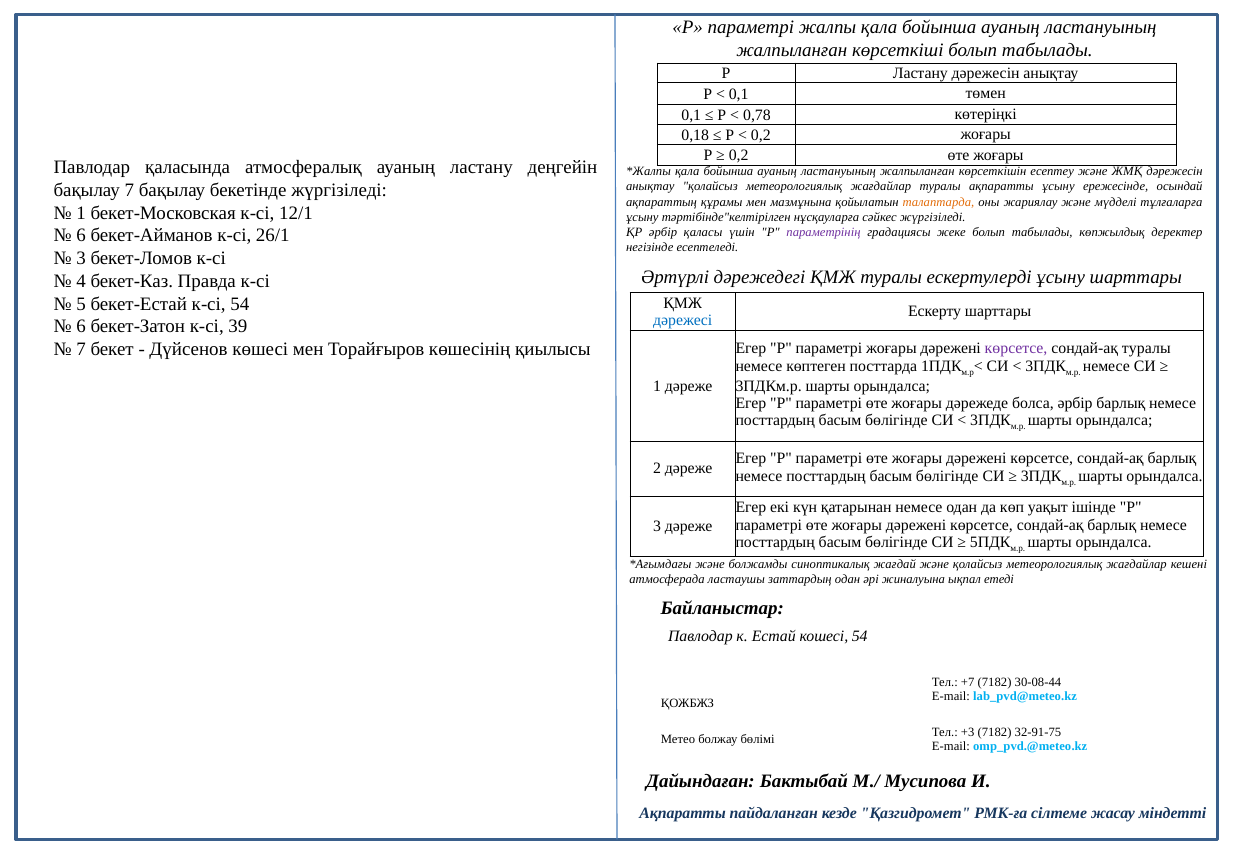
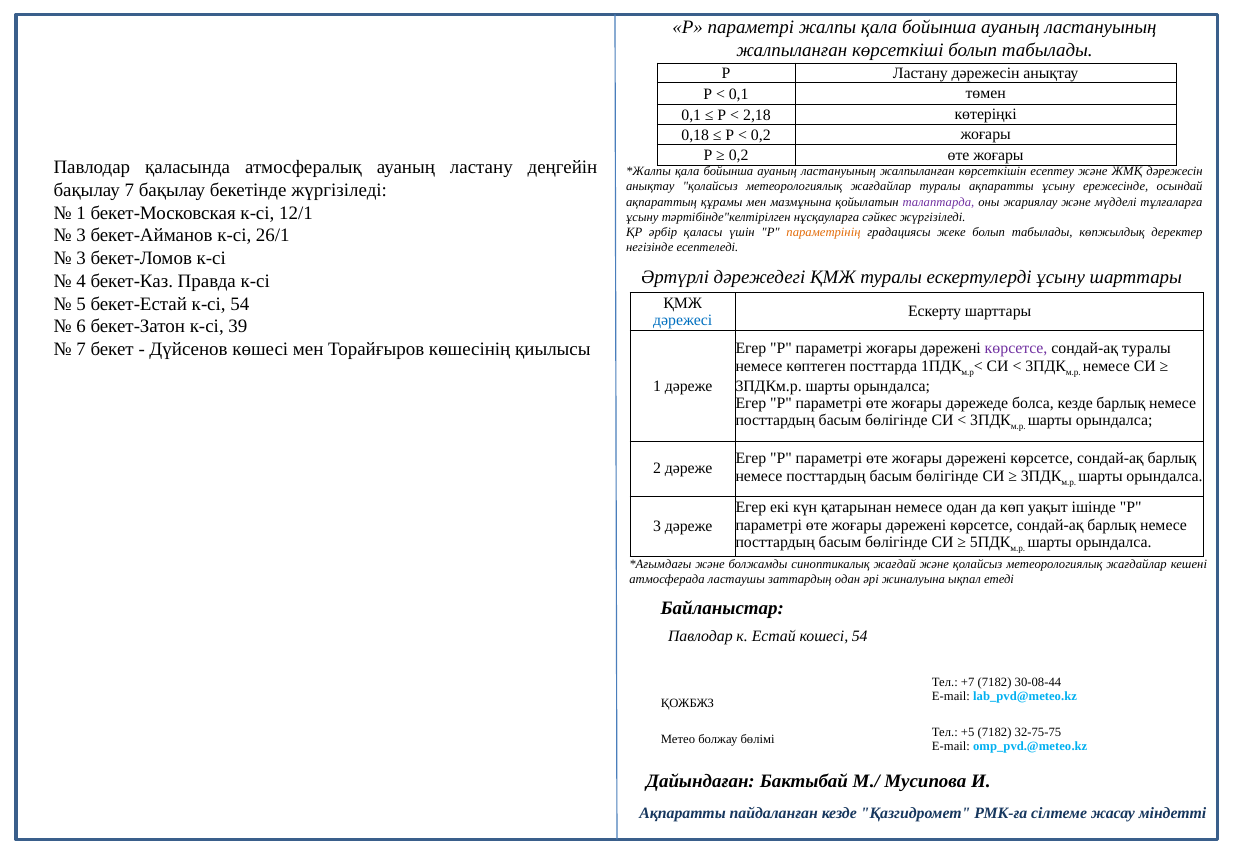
0,78: 0,78 -> 2,18
талаптарда colour: orange -> purple
параметрінің colour: purple -> orange
6 at (81, 236): 6 -> 3
болса әрбір: әрбір -> кезде
+3: +3 -> +5
32-91-75: 32-91-75 -> 32-75-75
